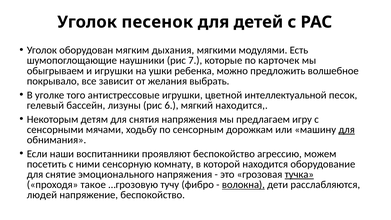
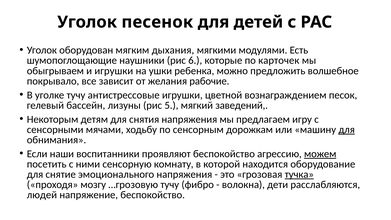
7: 7 -> 6
выбрать: выбрать -> рабочие
уголке того: того -> тучу
интеллектуальной: интеллектуальной -> вознаграждением
6: 6 -> 5
мягкий находится: находится -> заведений
можем underline: none -> present
такое: такое -> мозгу
волокна underline: present -> none
